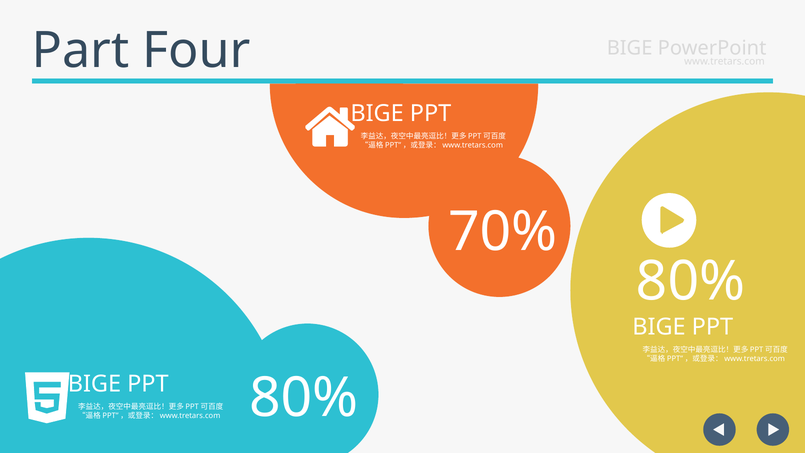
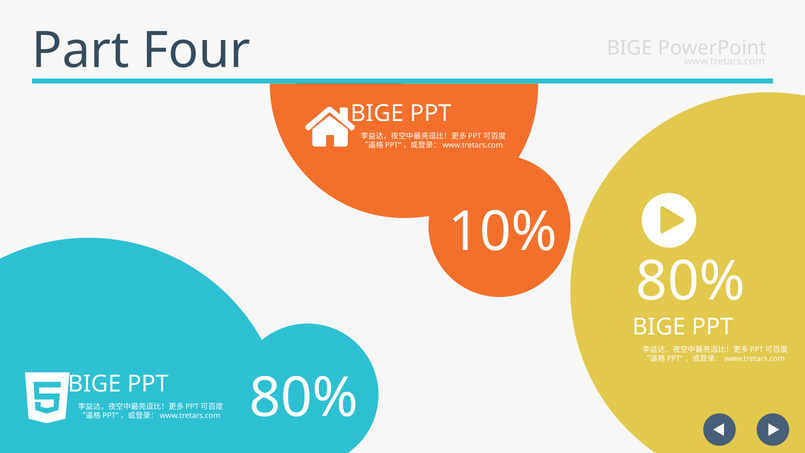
70%: 70% -> 10%
